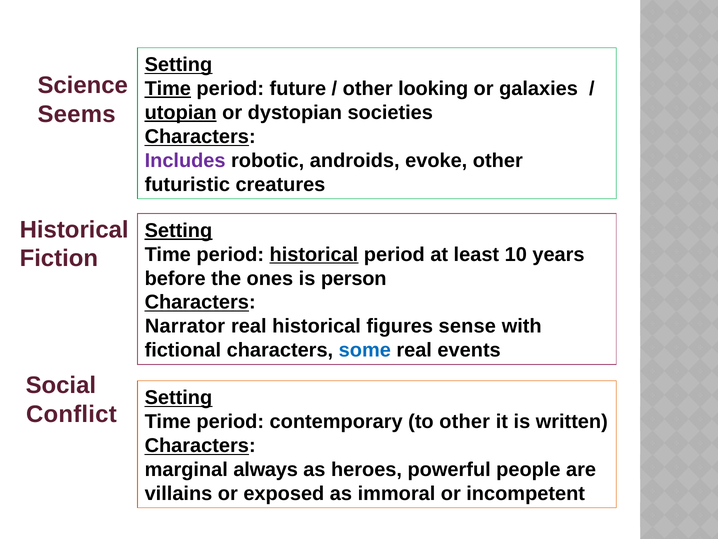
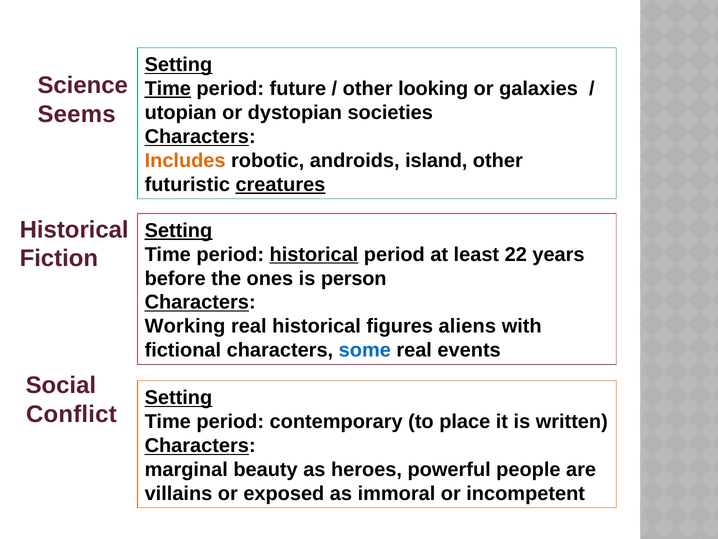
utopian underline: present -> none
Includes colour: purple -> orange
evoke: evoke -> island
creatures underline: none -> present
10: 10 -> 22
Narrator: Narrator -> Working
sense: sense -> aliens
to other: other -> place
always: always -> beauty
